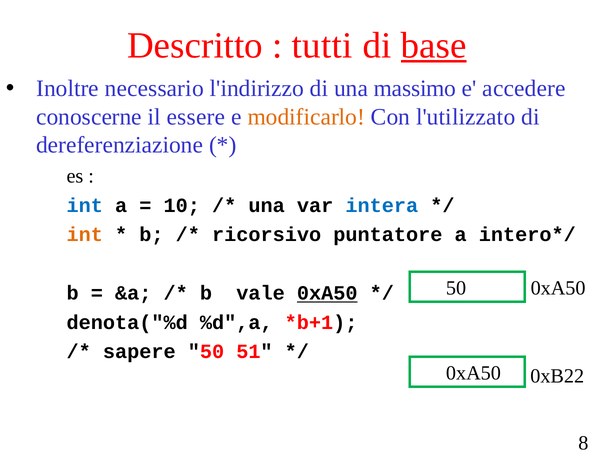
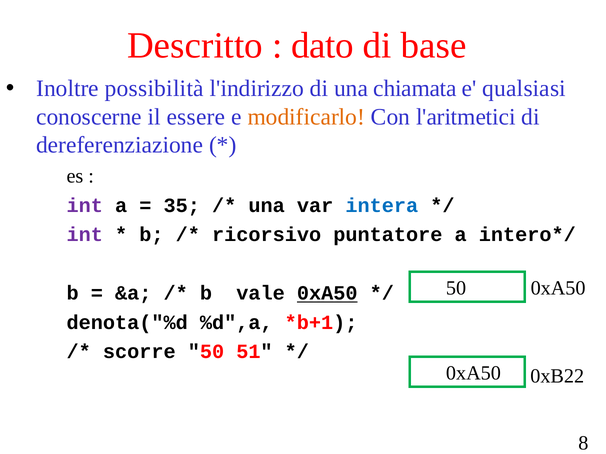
tutti: tutti -> dato
base underline: present -> none
necessario: necessario -> possibilità
massimo: massimo -> chiamata
accedere: accedere -> qualsiasi
l'utilizzato: l'utilizzato -> l'aritmetici
int at (85, 206) colour: blue -> purple
10: 10 -> 35
int at (85, 235) colour: orange -> purple
sapere: sapere -> scorre
